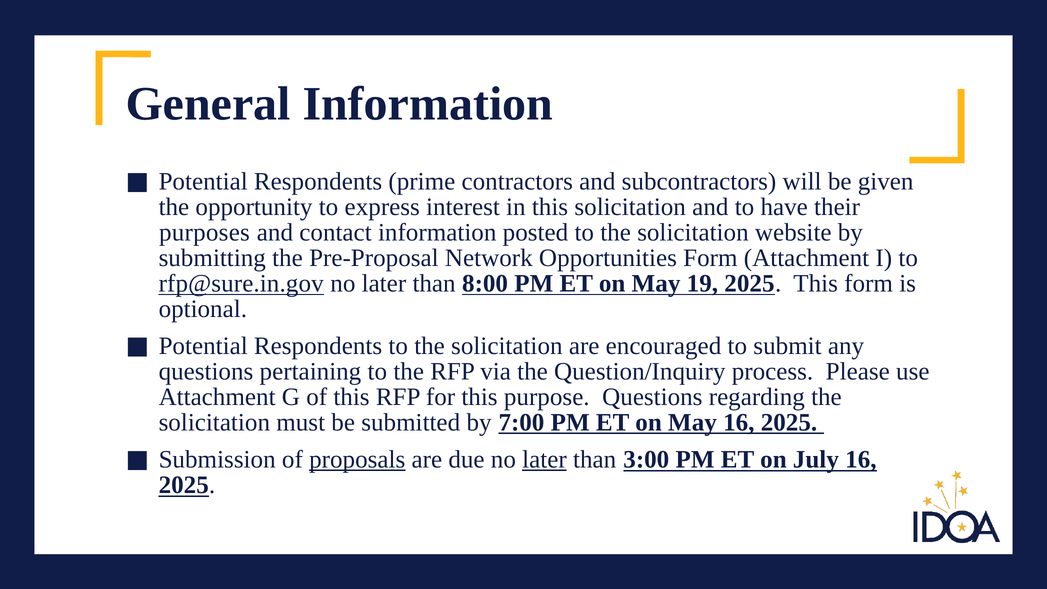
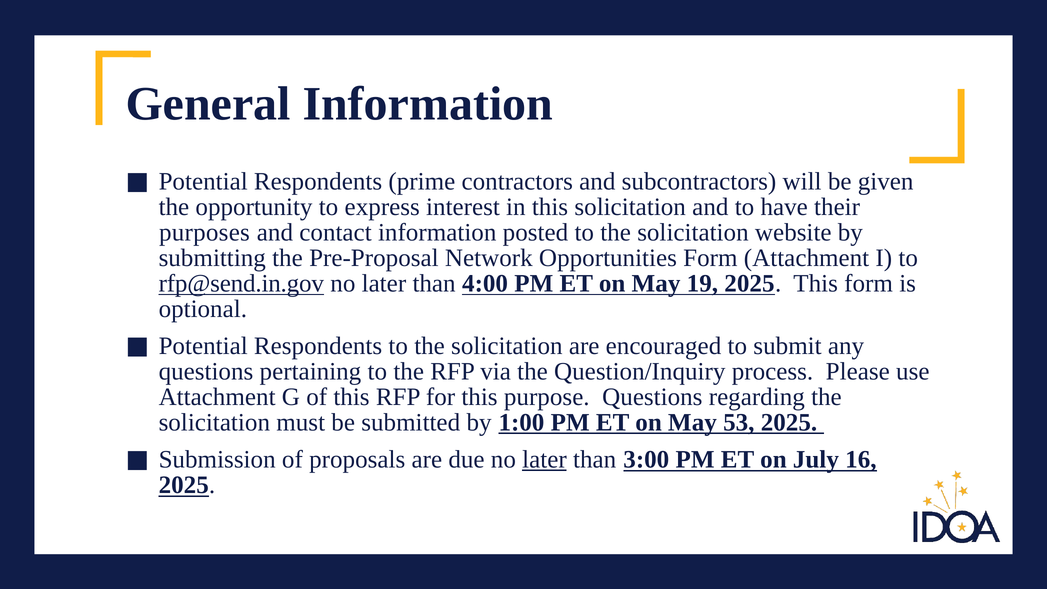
rfp@sure.in.gov: rfp@sure.in.gov -> rfp@send.in.gov
8:00: 8:00 -> 4:00
7:00: 7:00 -> 1:00
May 16: 16 -> 53
proposals underline: present -> none
